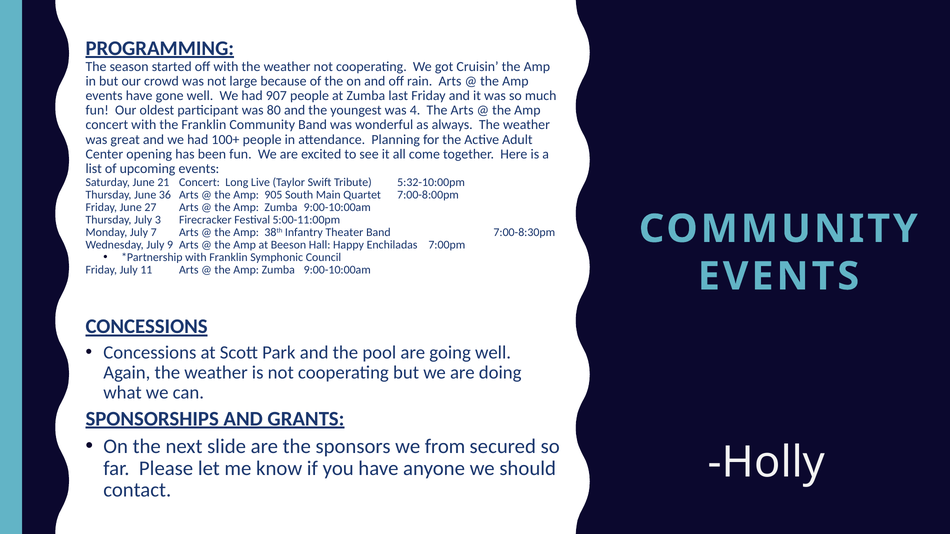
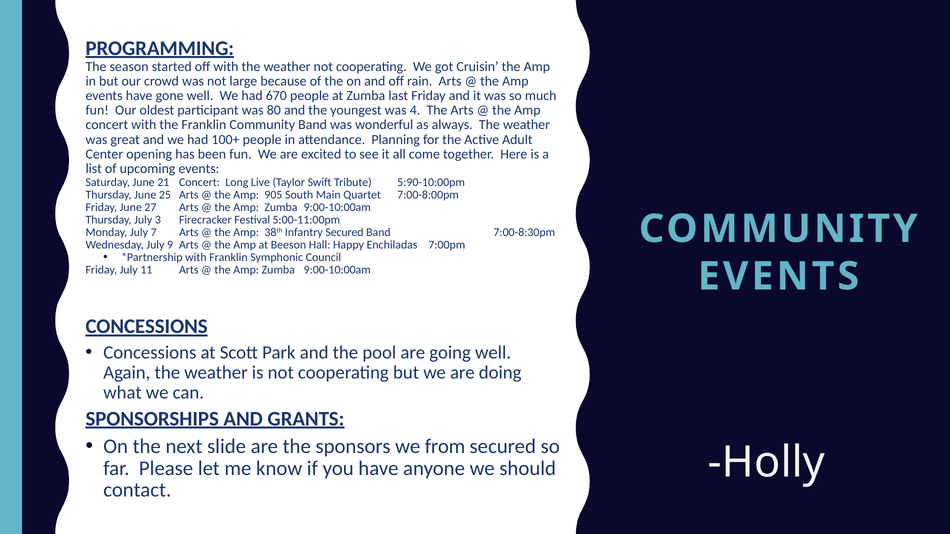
907: 907 -> 670
5:32-10:00pm: 5:32-10:00pm -> 5:90-10:00pm
36: 36 -> 25
Infantry Theater: Theater -> Secured
